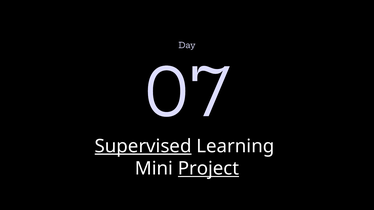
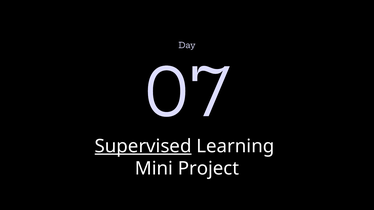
Project underline: present -> none
